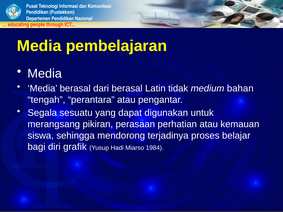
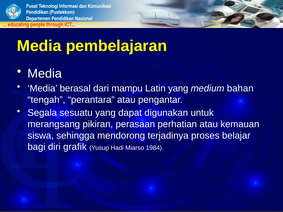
dari berasal: berasal -> mampu
Latin tidak: tidak -> yang
